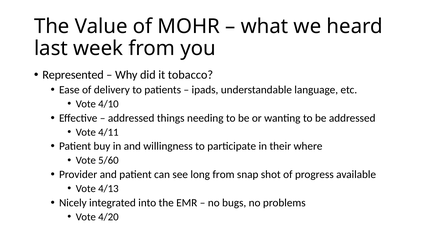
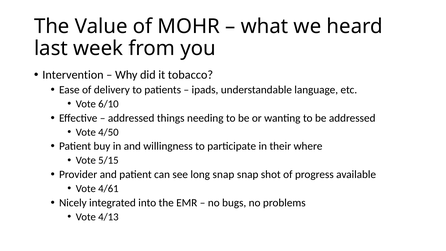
Represented: Represented -> Intervention
4/10: 4/10 -> 6/10
4/11: 4/11 -> 4/50
5/60: 5/60 -> 5/15
long from: from -> snap
4/13: 4/13 -> 4/61
4/20: 4/20 -> 4/13
